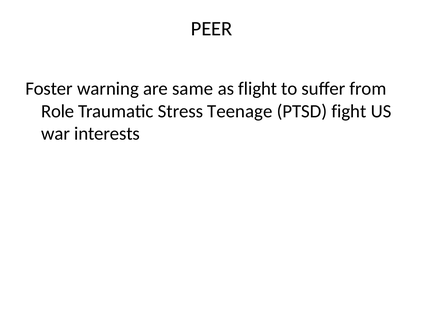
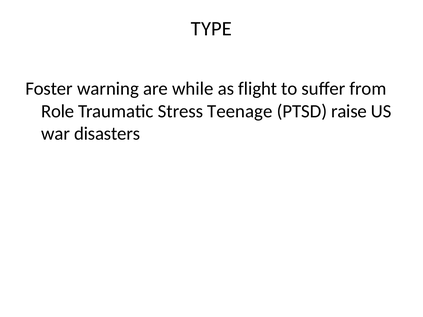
PEER: PEER -> TYPE
same: same -> while
fight: fight -> raise
interests: interests -> disasters
